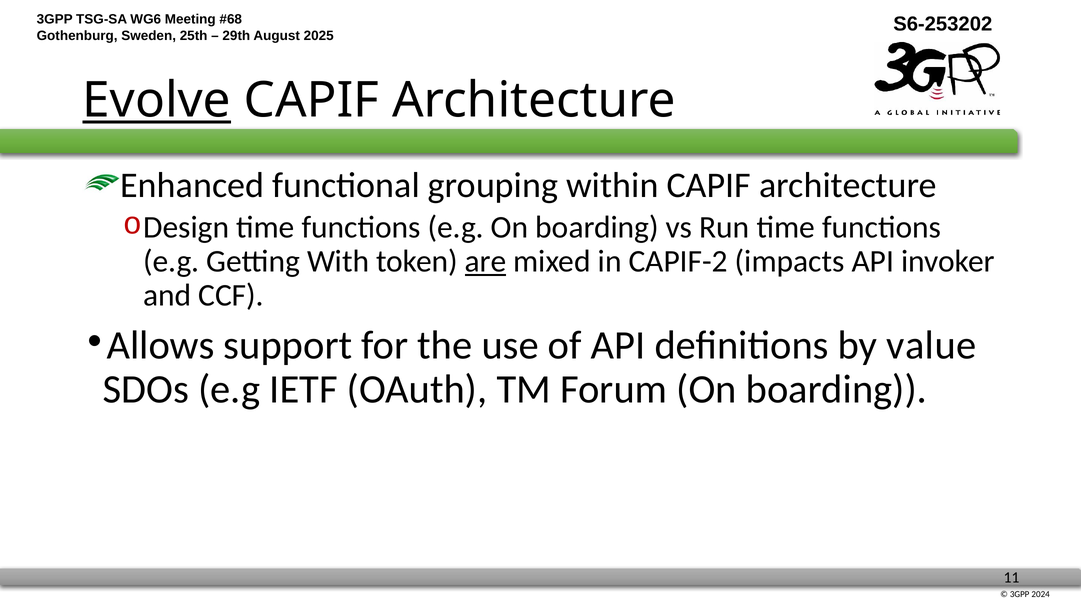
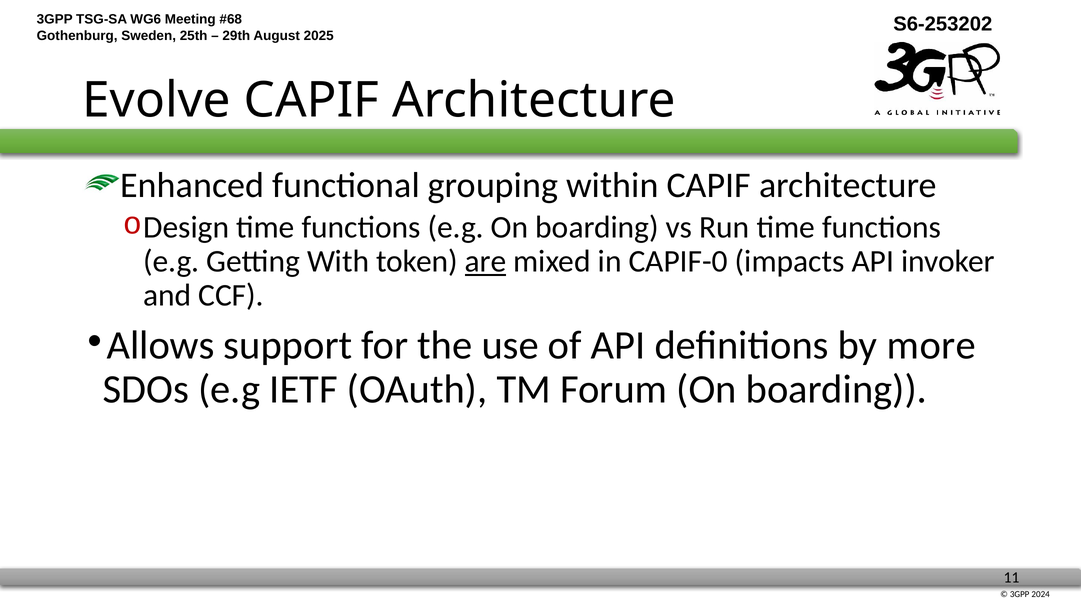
Evolve underline: present -> none
CAPIF-2: CAPIF-2 -> CAPIF-0
value: value -> more
